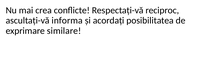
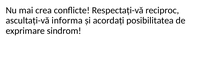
similare: similare -> sindrom
